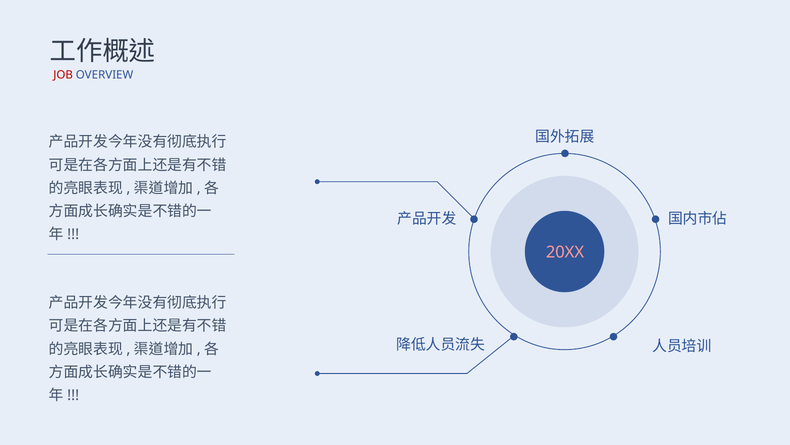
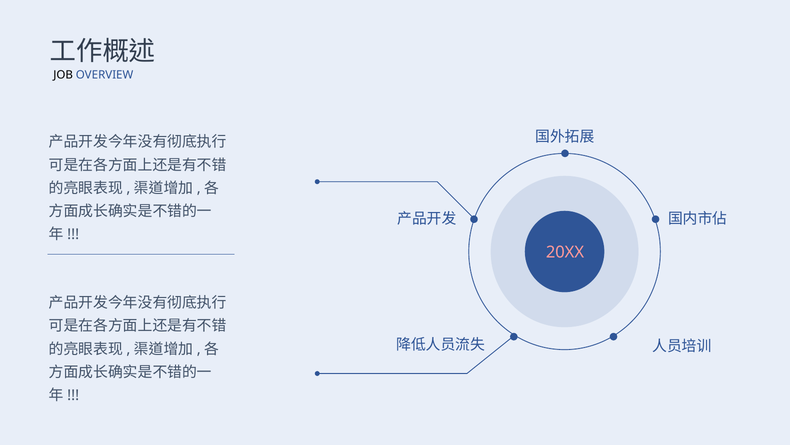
JOB colour: red -> black
